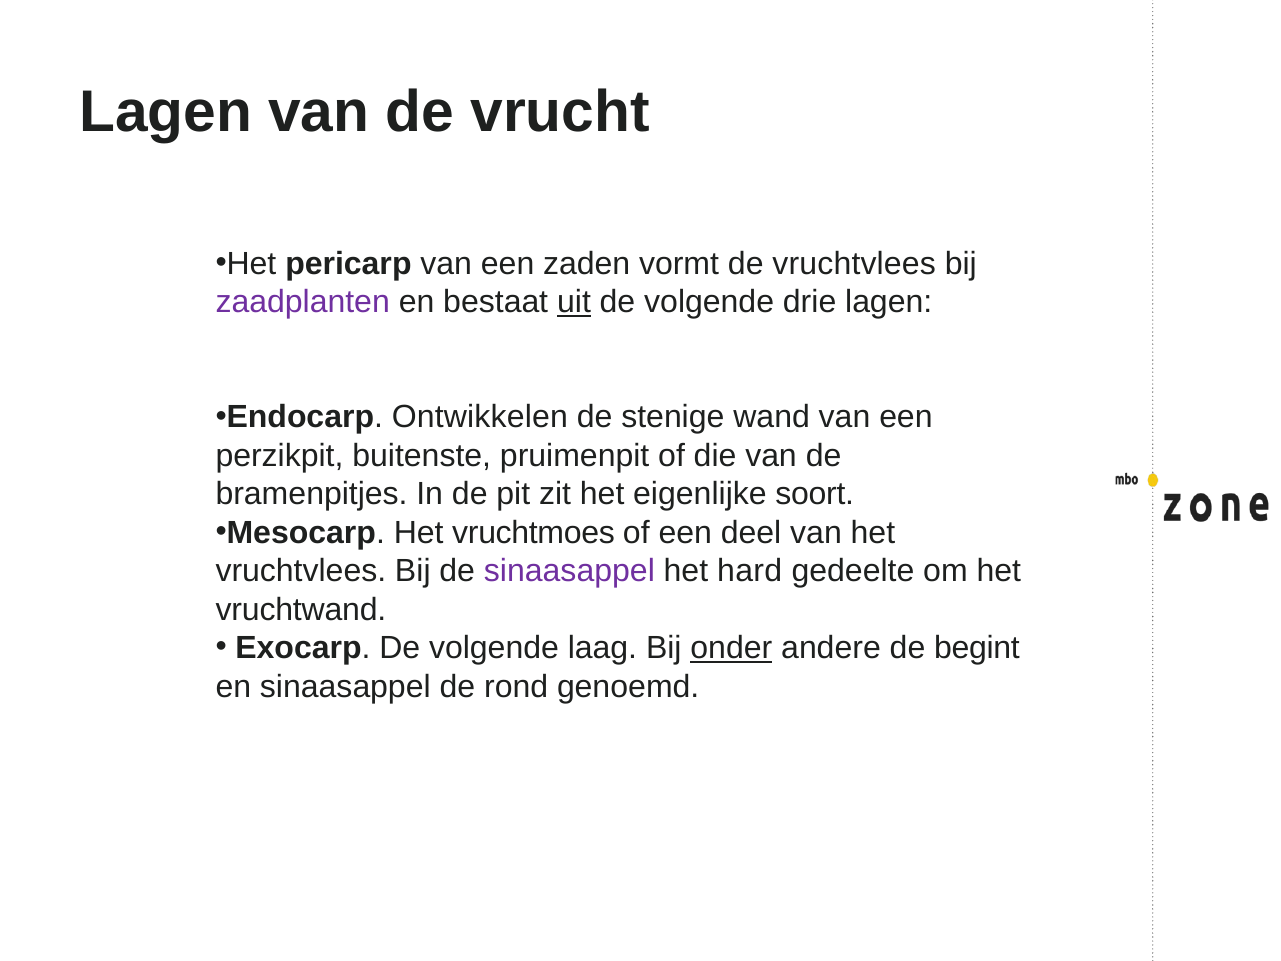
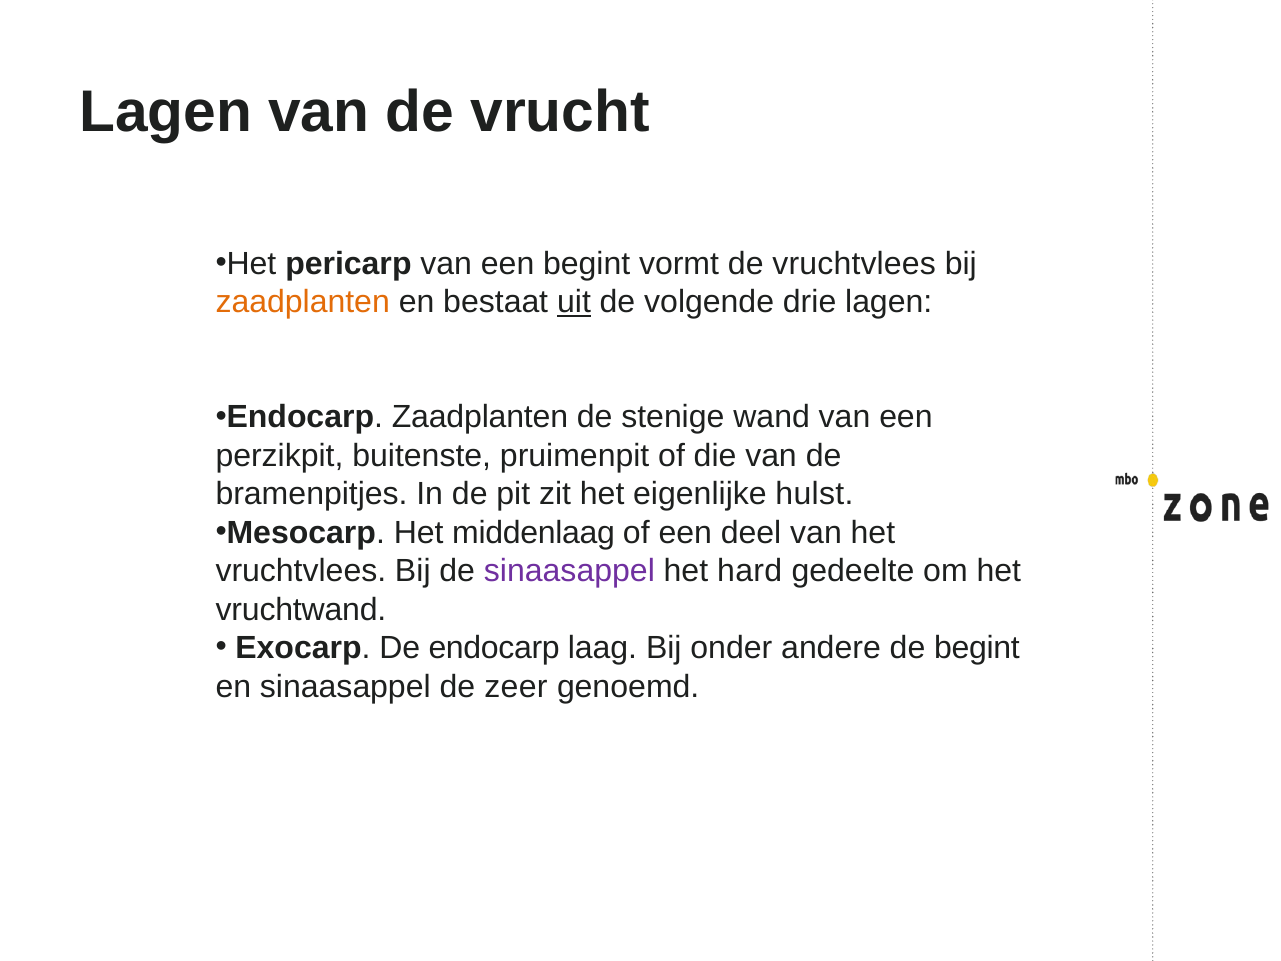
een zaden: zaden -> begint
zaadplanten at (303, 302) colour: purple -> orange
Endocarp Ontwikkelen: Ontwikkelen -> Zaadplanten
soort: soort -> hulst
vruchtmoes: vruchtmoes -> middenlaag
Exocarp De volgende: volgende -> endocarp
onder underline: present -> none
rond: rond -> zeer
